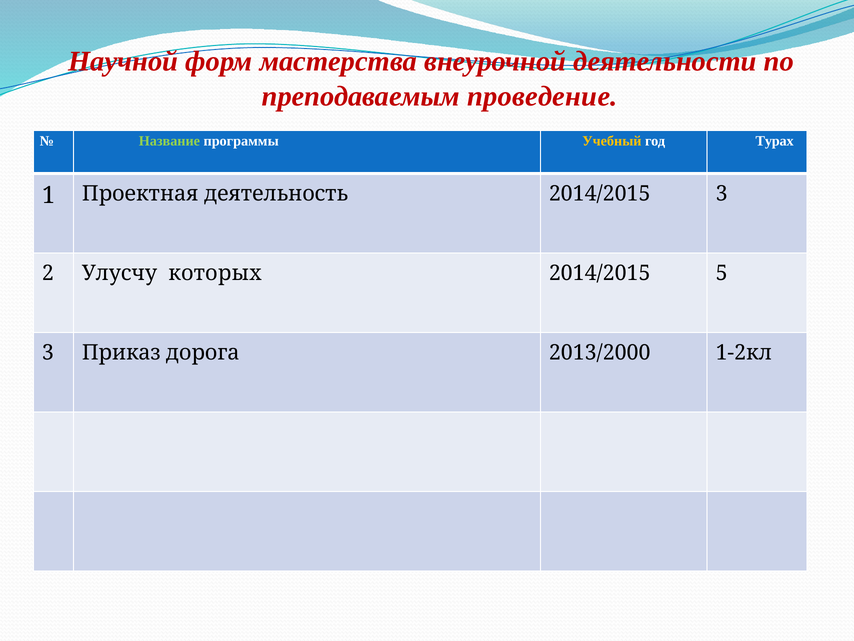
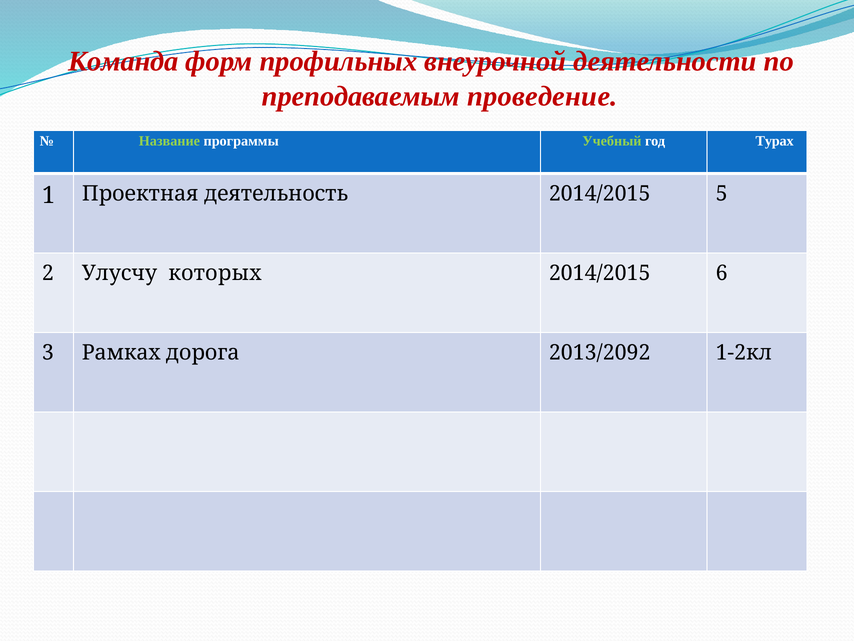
Научной: Научной -> Команда
мастерства: мастерства -> профильных
Учебный colour: yellow -> light green
2014/2015 3: 3 -> 5
5: 5 -> 6
Приказ: Приказ -> Рамках
2013/2000: 2013/2000 -> 2013/2092
